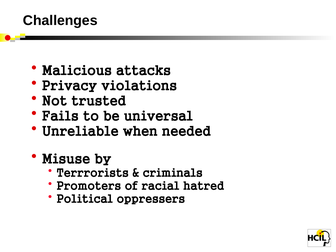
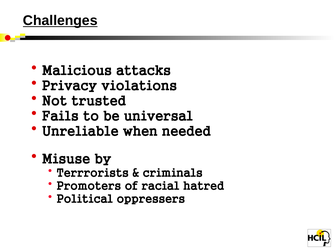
Challenges underline: none -> present
